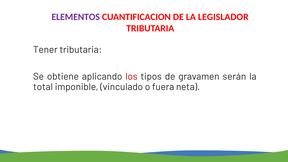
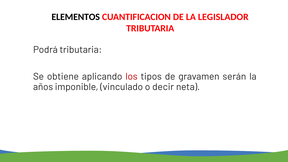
ELEMENTOS colour: purple -> black
Tener: Tener -> Podrá
total: total -> años
fuera: fuera -> decir
